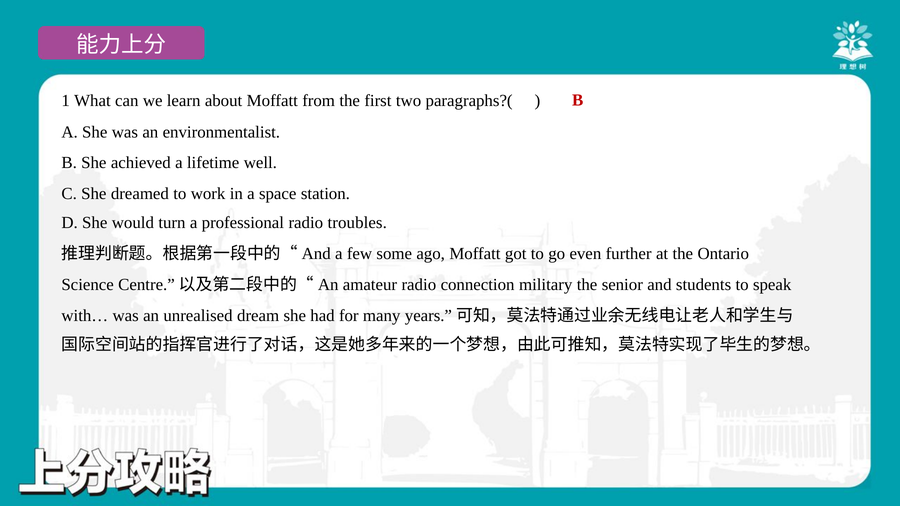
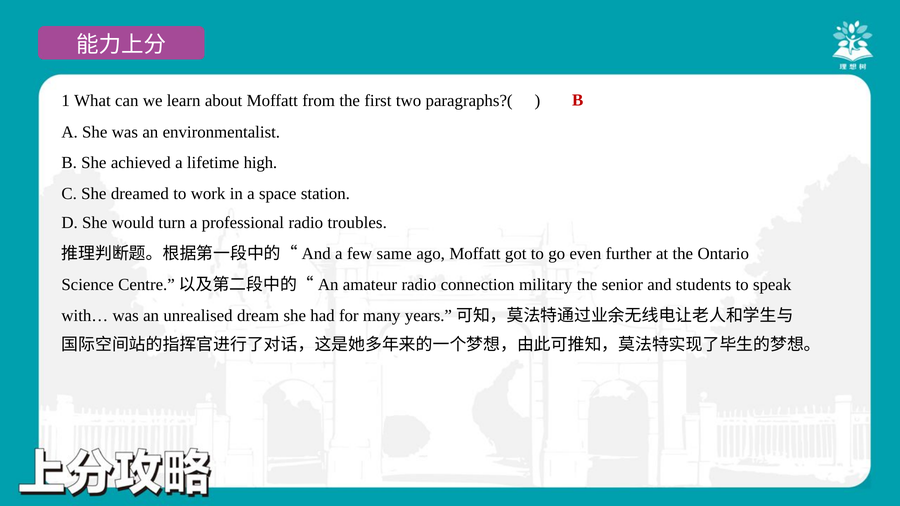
well: well -> high
some: some -> same
